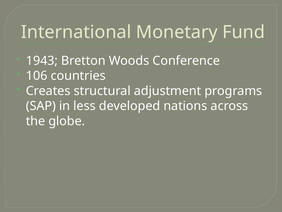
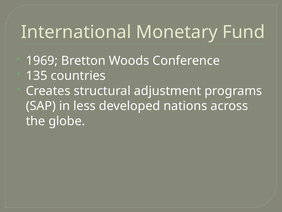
1943: 1943 -> 1969
106: 106 -> 135
